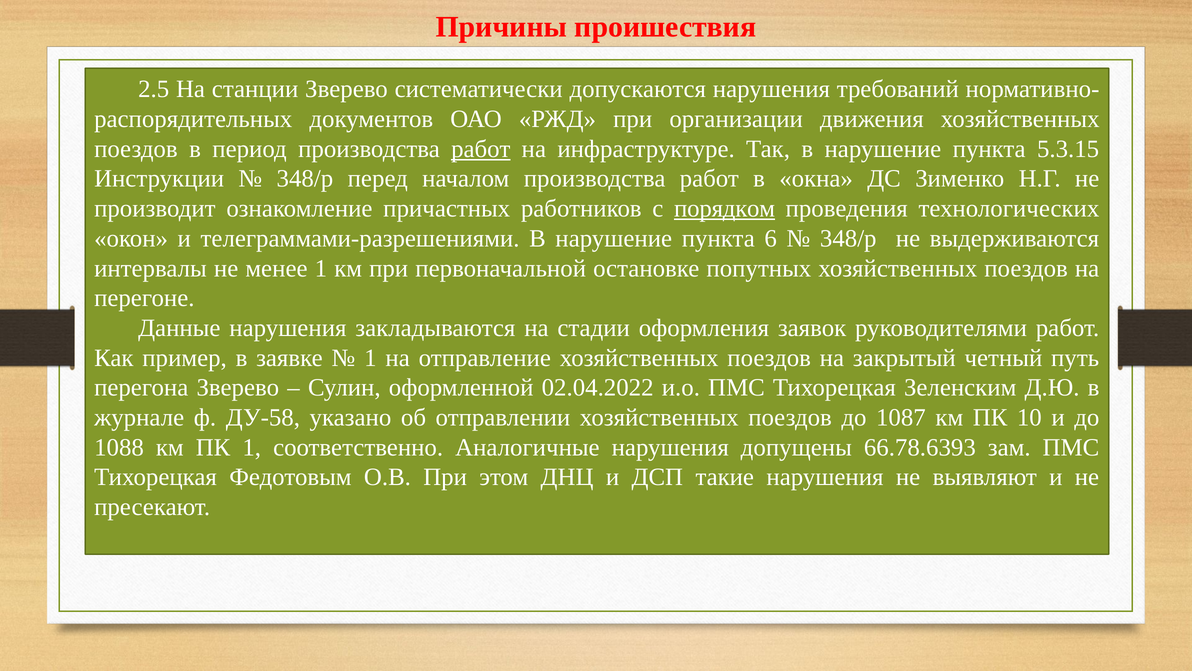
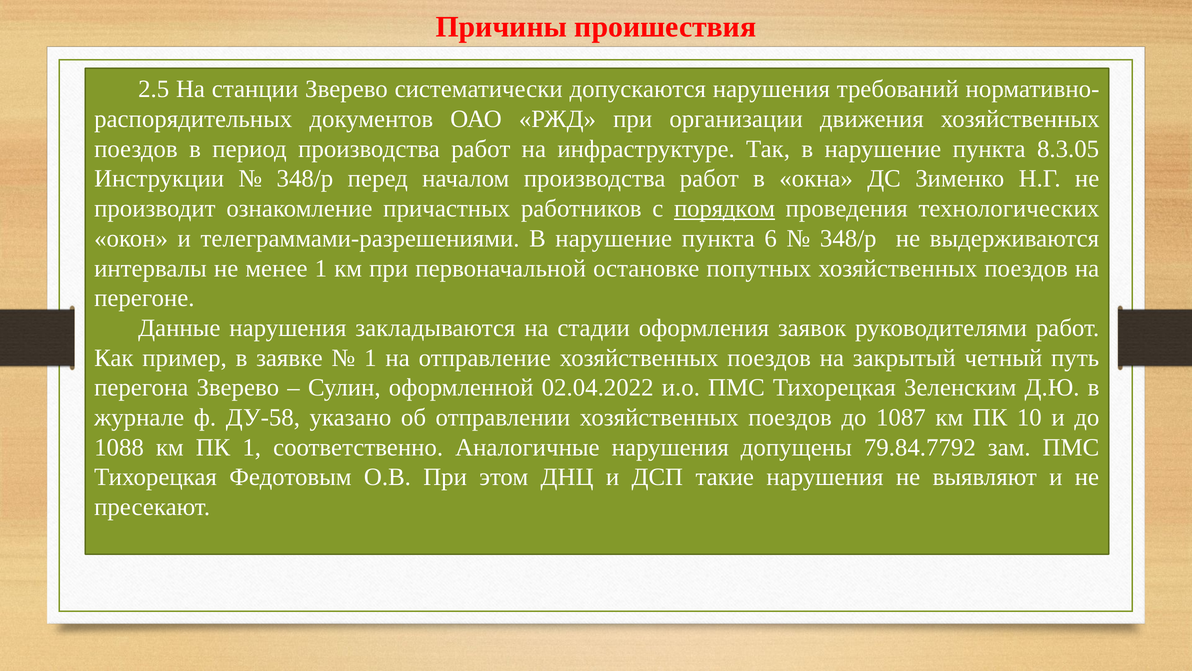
работ at (481, 149) underline: present -> none
5.3.15: 5.3.15 -> 8.3.05
66.78.6393: 66.78.6393 -> 79.84.7792
